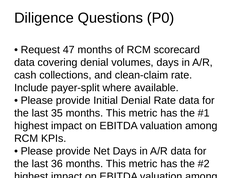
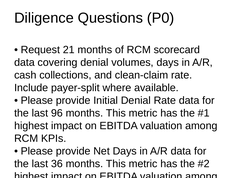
47: 47 -> 21
35: 35 -> 96
